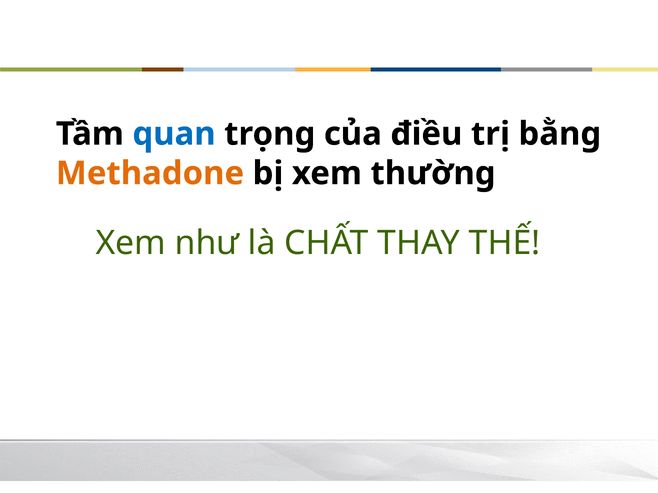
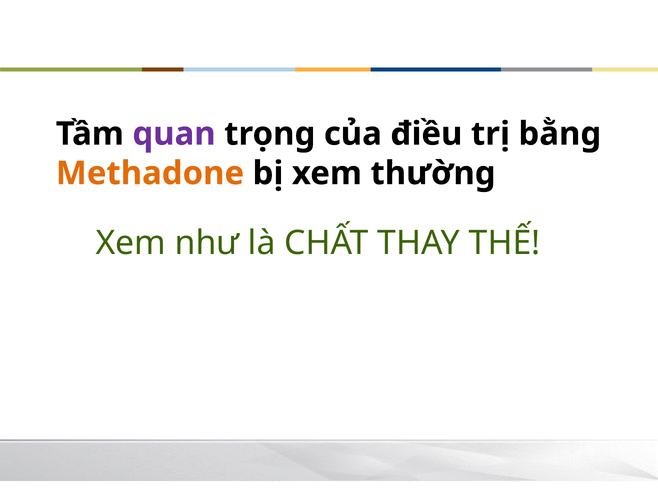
quan colour: blue -> purple
